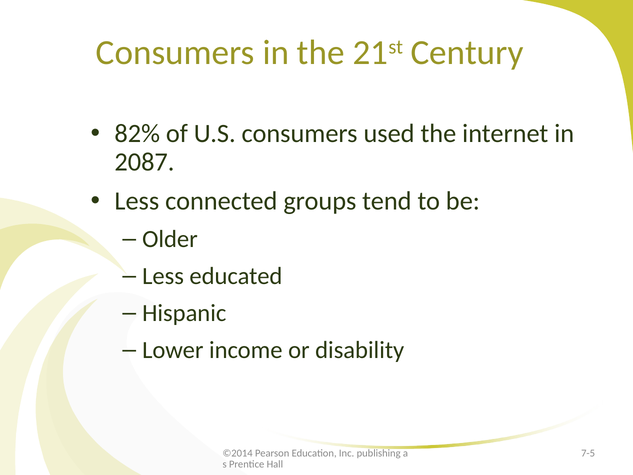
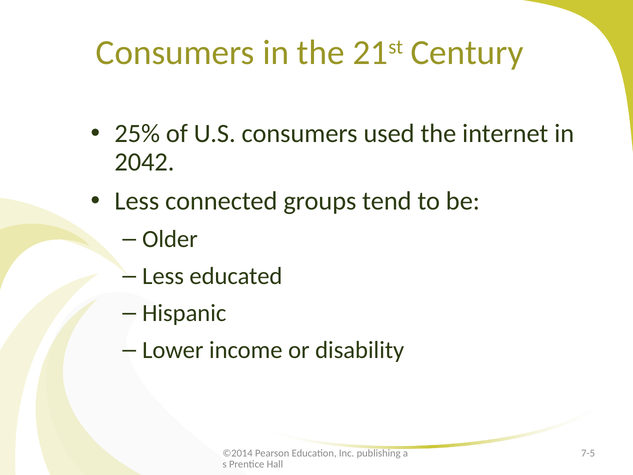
82%: 82% -> 25%
2087: 2087 -> 2042
